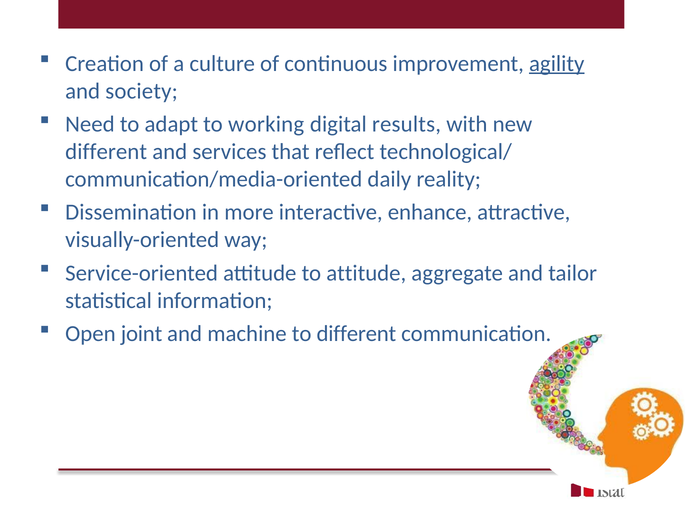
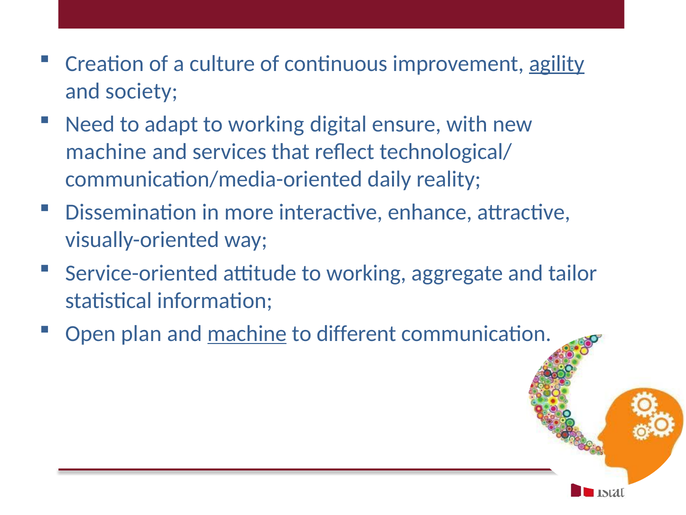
results: results -> ensure
different at (106, 152): different -> machine
attitude to attitude: attitude -> working
joint: joint -> plan
machine at (247, 333) underline: none -> present
